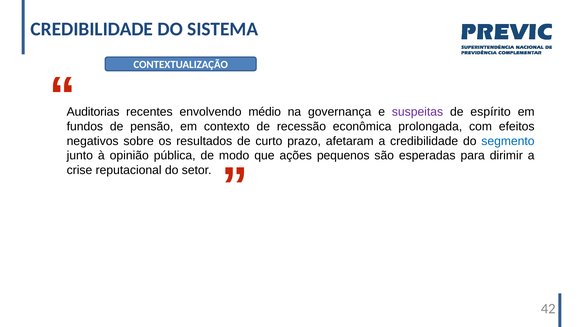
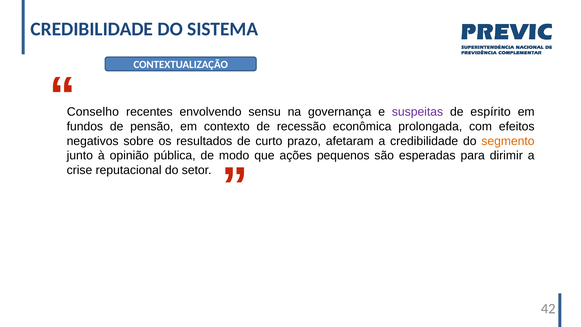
Auditorias: Auditorias -> Conselho
médio: médio -> sensu
segmento colour: blue -> orange
